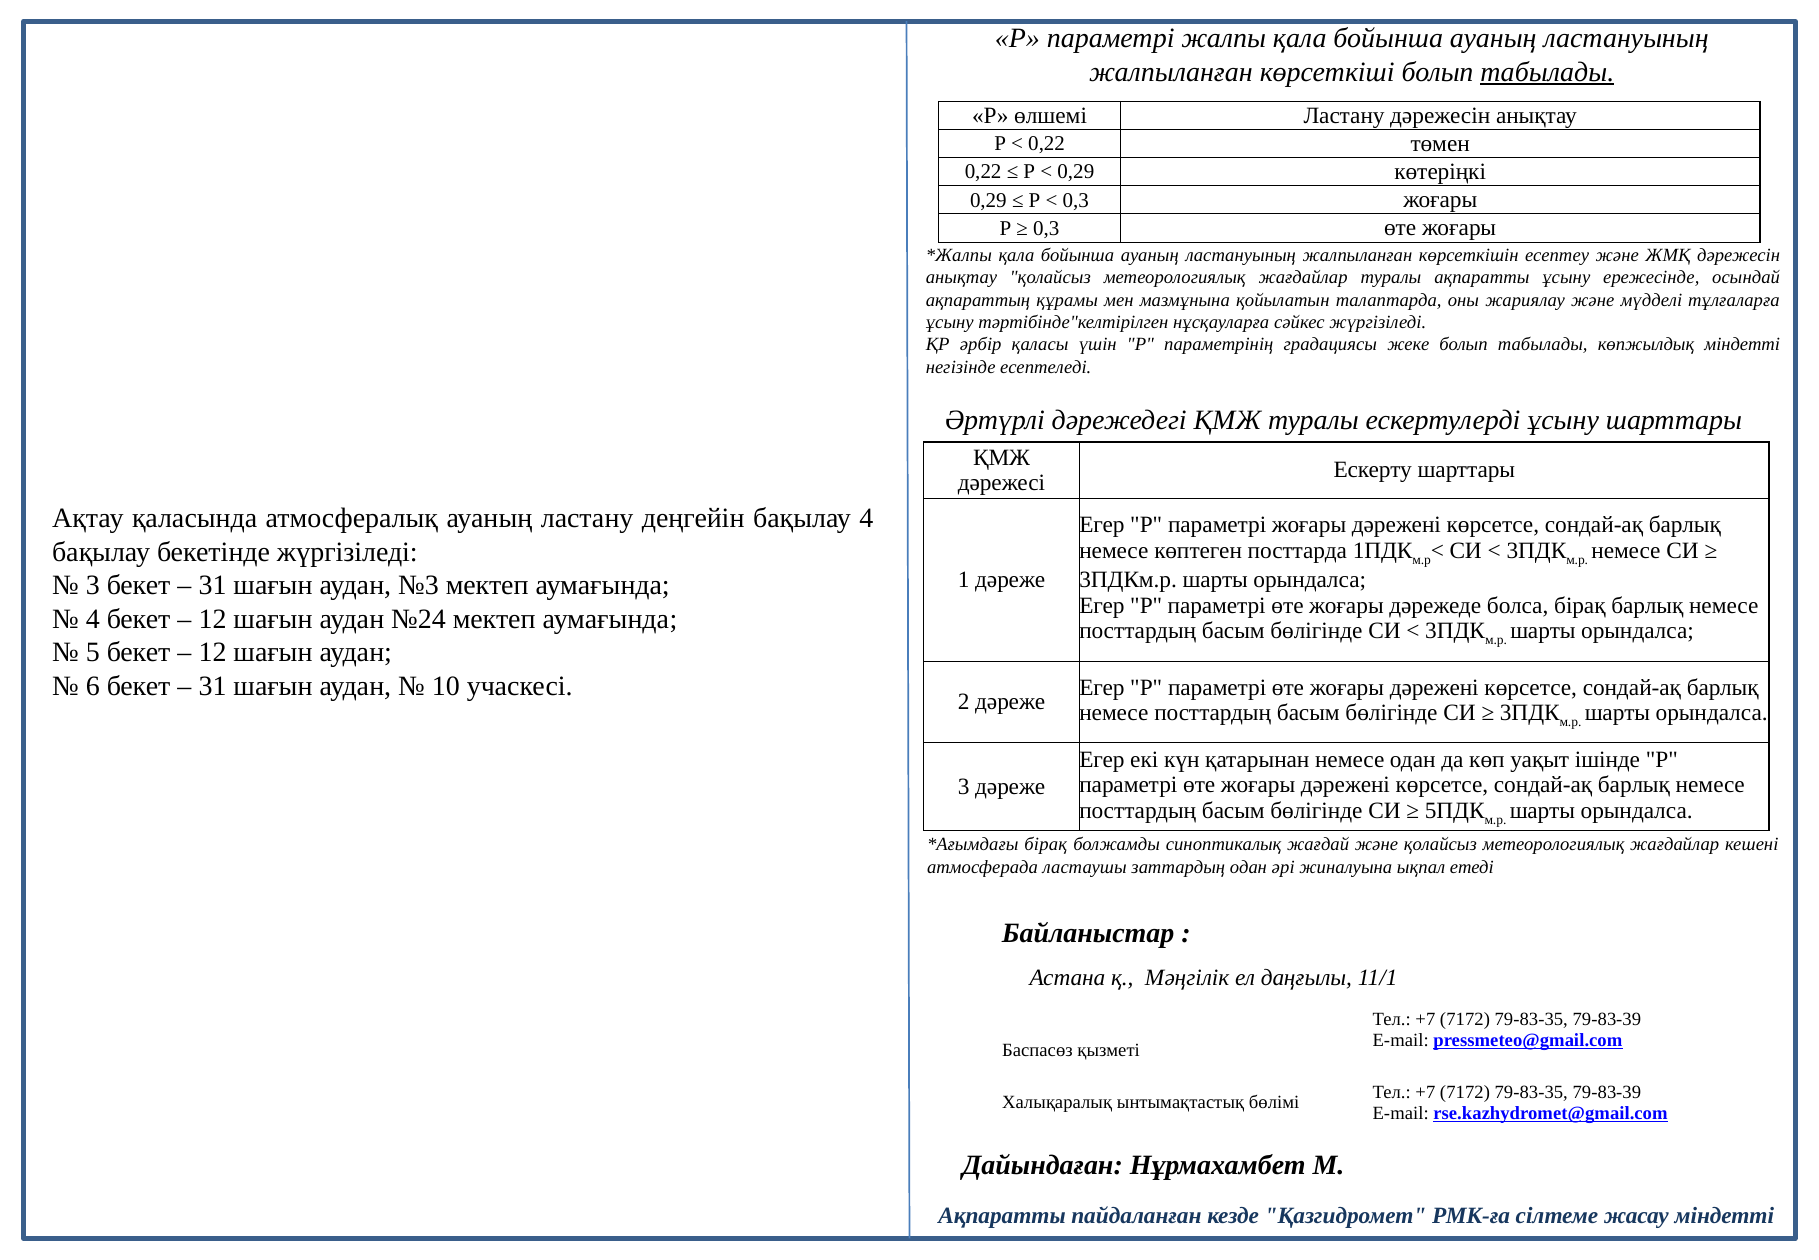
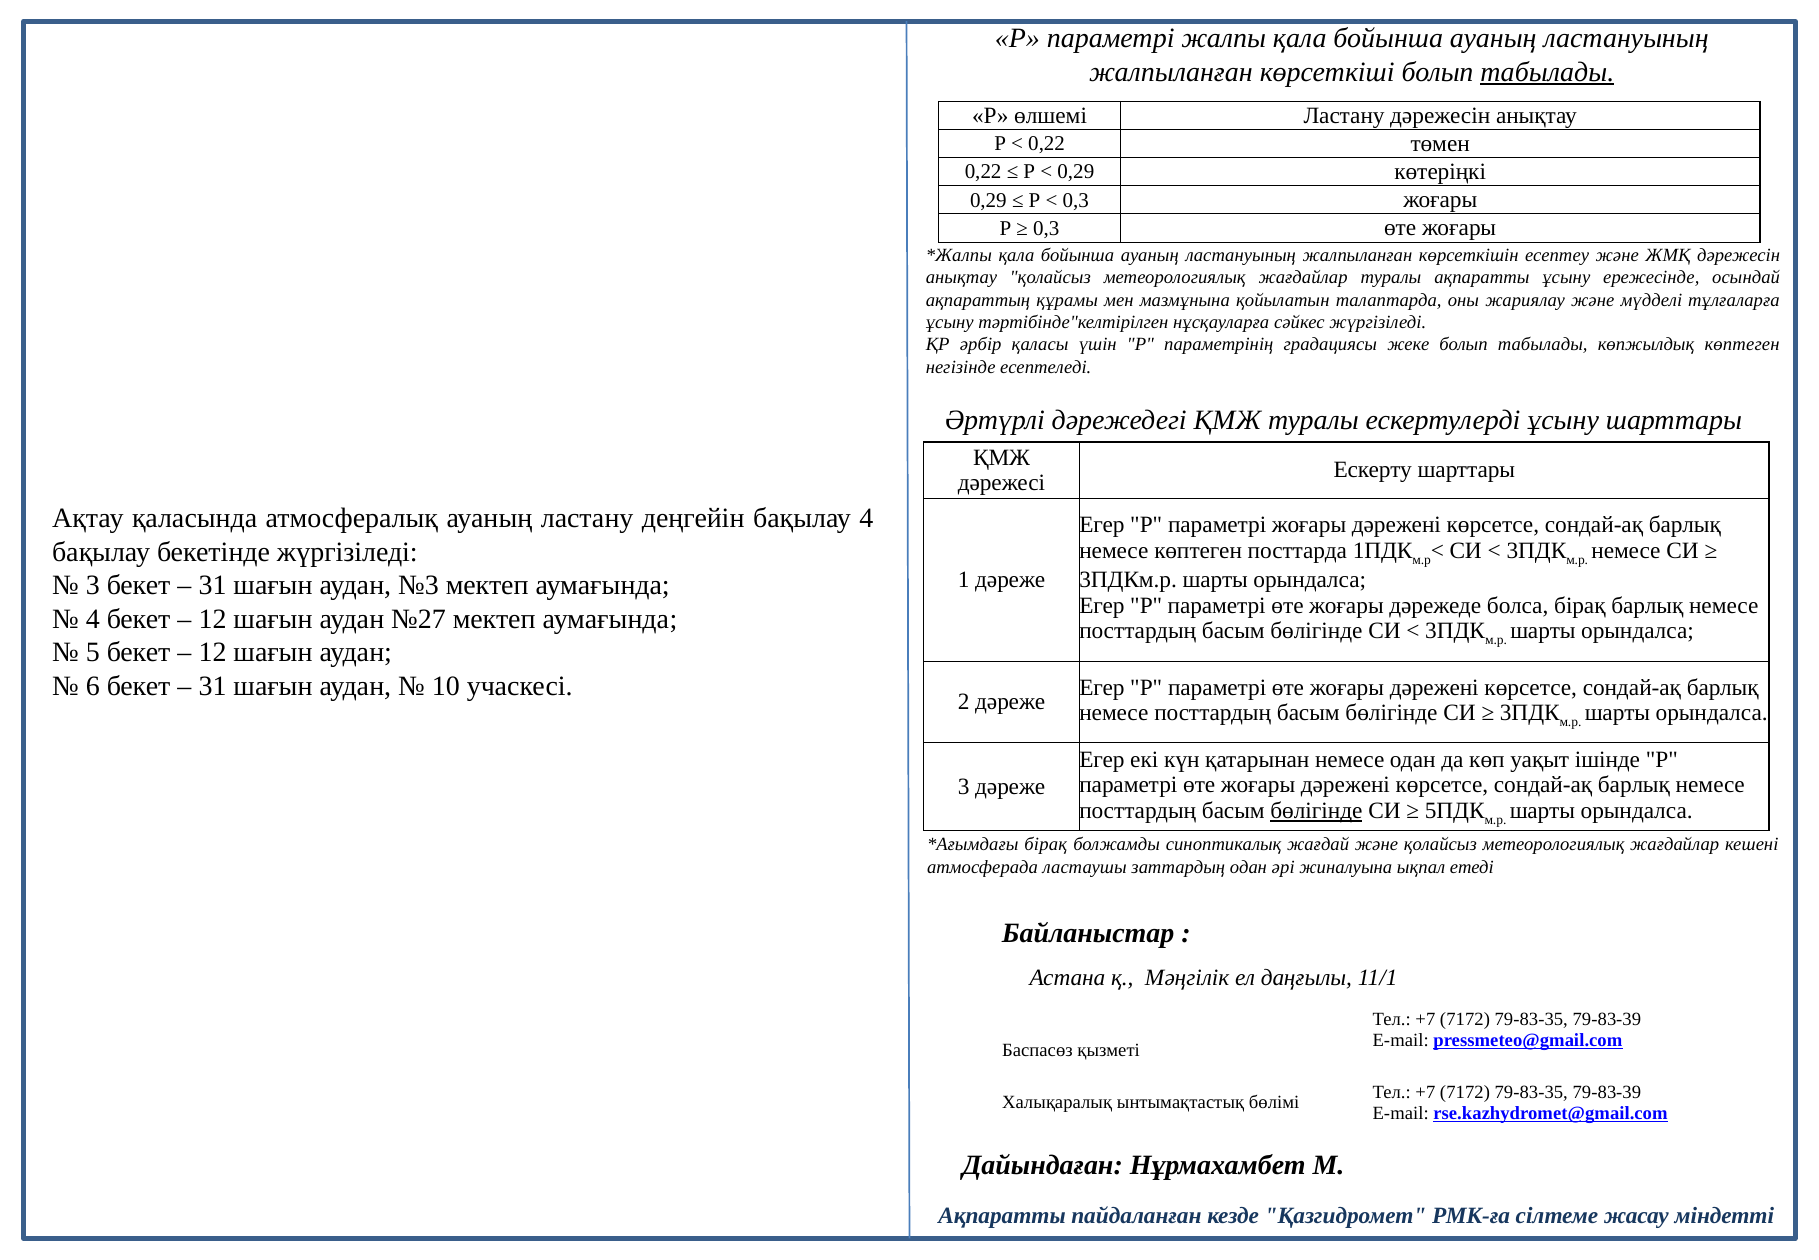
көпжылдық міндетті: міндетті -> көптеген
№24: №24 -> №27
бөлігінде at (1316, 810) underline: none -> present
